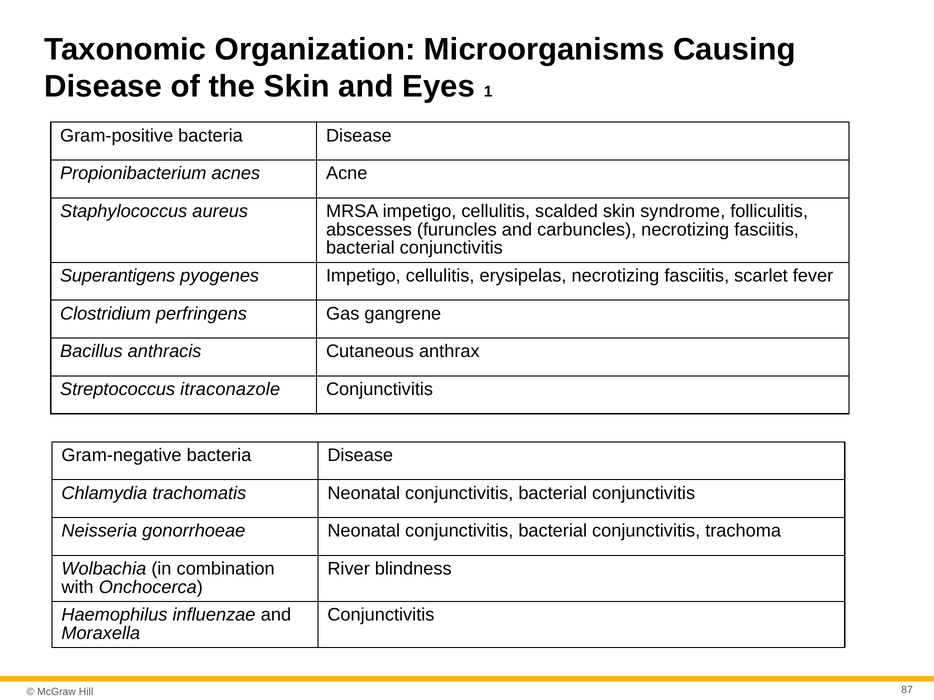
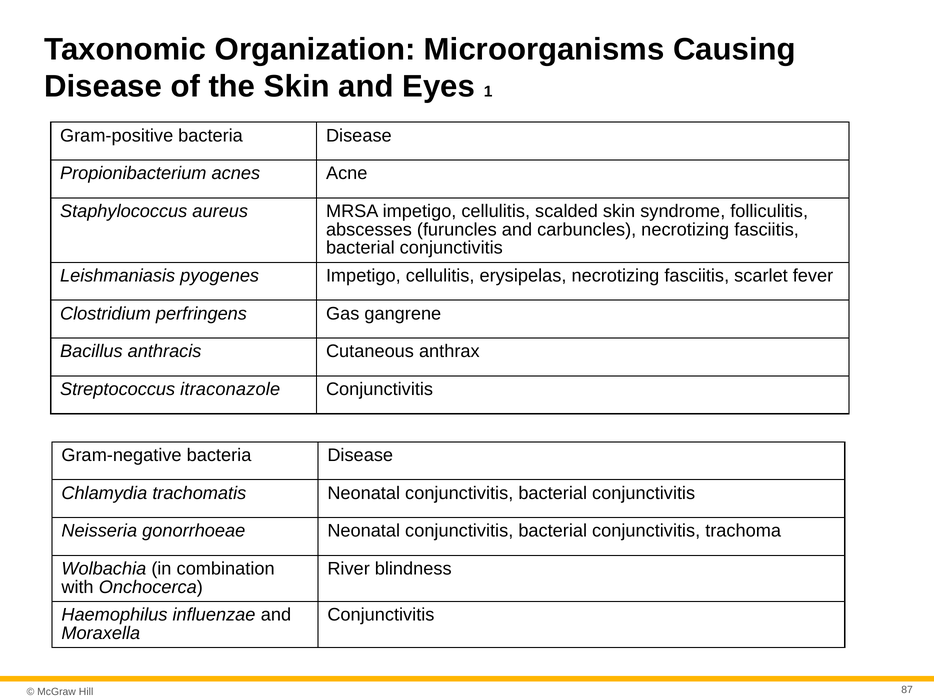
Superantigens: Superantigens -> Leishmaniasis
